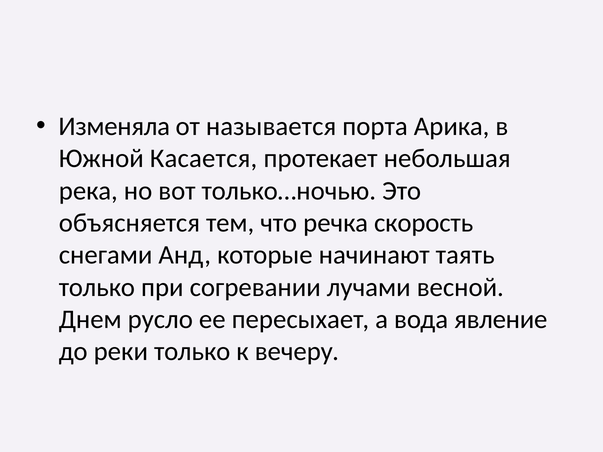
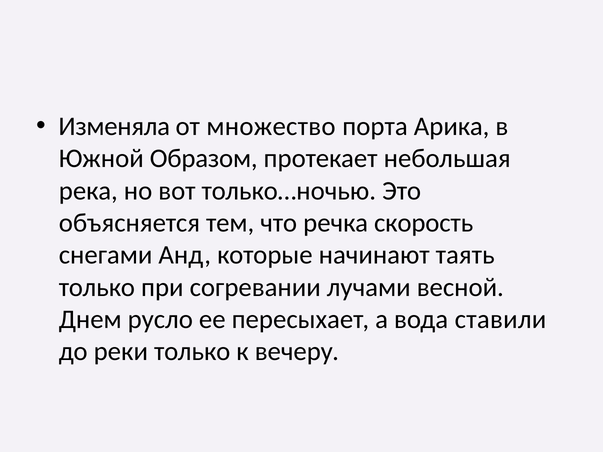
называется: называется -> множество
Касается: Касается -> Образом
явление: явление -> ставили
